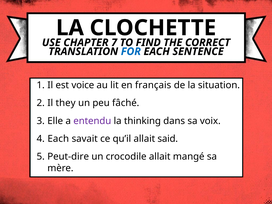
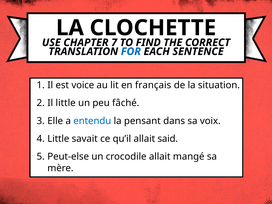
Il they: they -> little
entendu colour: purple -> blue
thinking: thinking -> pensant
Each at (58, 139): Each -> Little
Peut-dire: Peut-dire -> Peut-else
